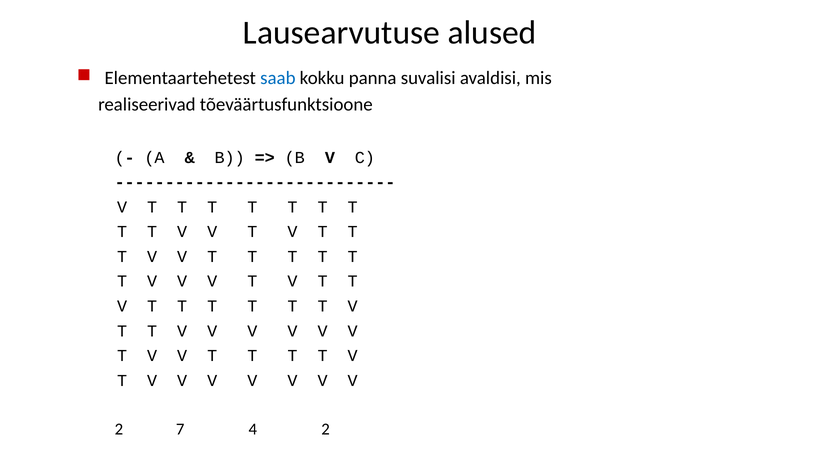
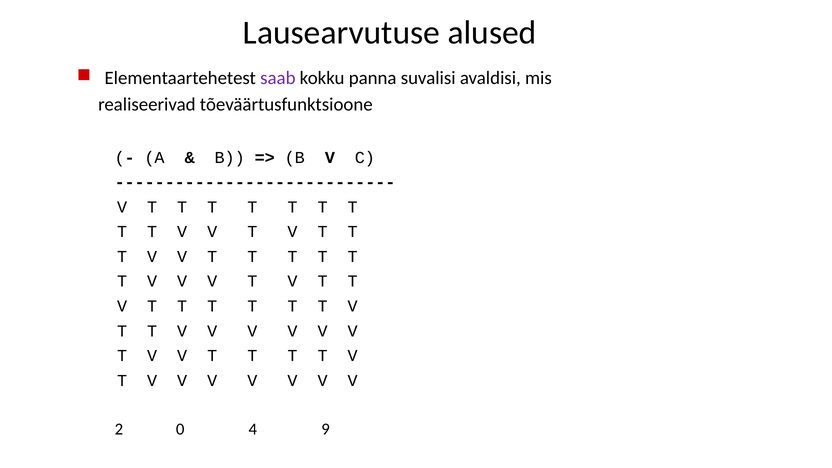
saab colour: blue -> purple
7: 7 -> 0
4 2: 2 -> 9
